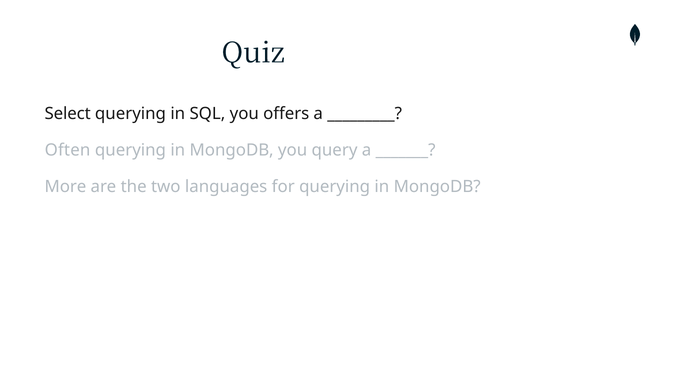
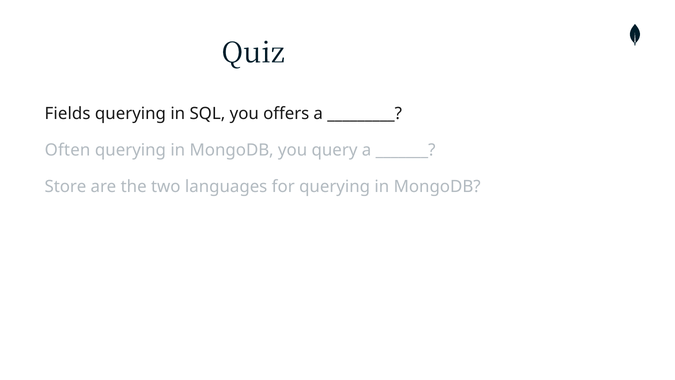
Select: Select -> Fields
More: More -> Store
